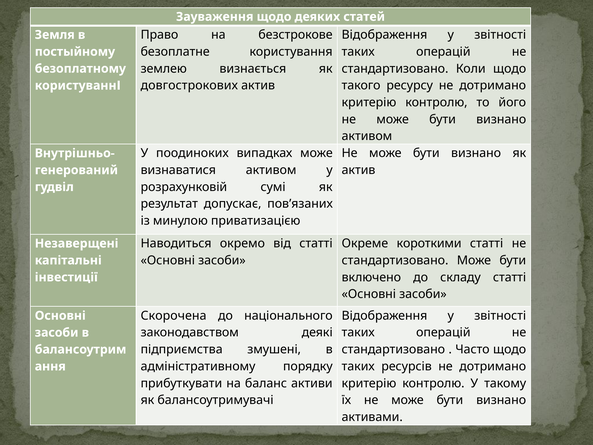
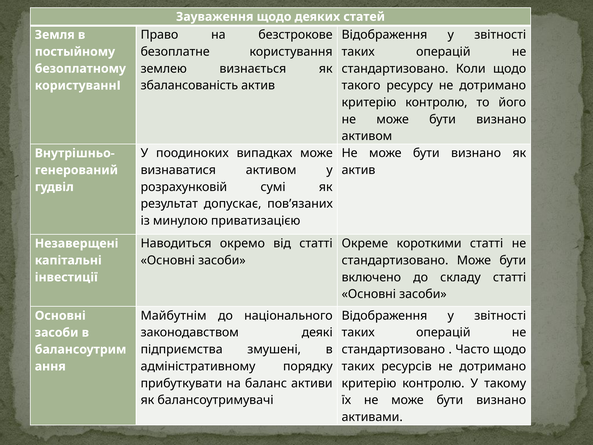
довгострокових: довгострокових -> збалансованість
Скорочена: Скорочена -> Майбутнім
